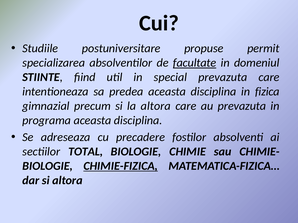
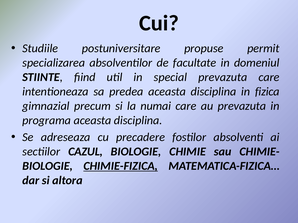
facultate underline: present -> none
la altora: altora -> numai
TOTAL: TOTAL -> CAZUL
